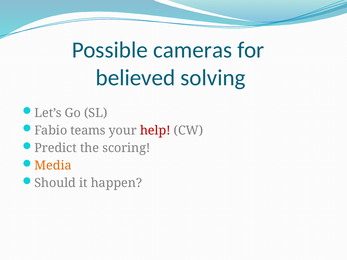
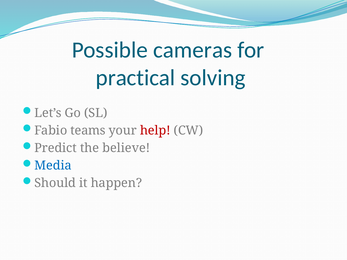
believed: believed -> practical
scoring: scoring -> believe
Media colour: orange -> blue
